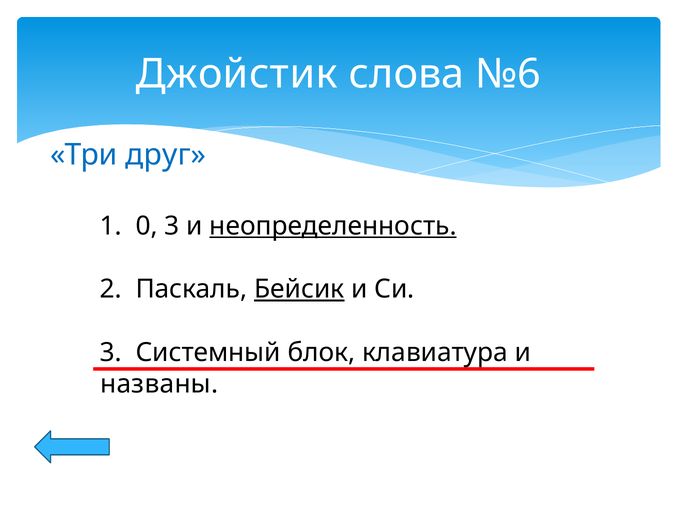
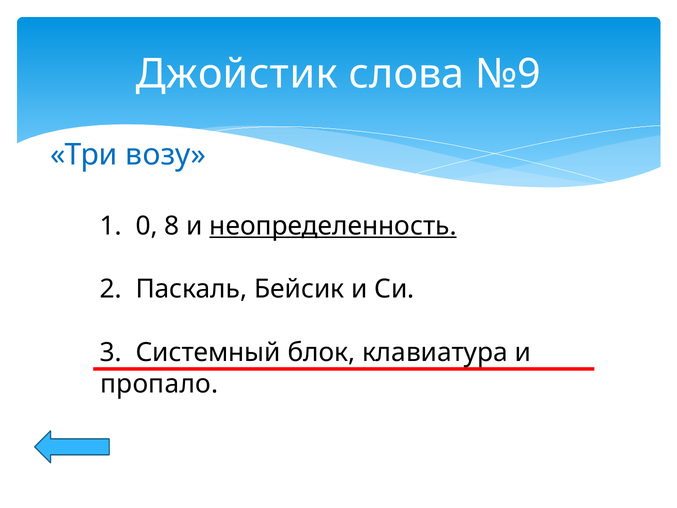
№6: №6 -> №9
друг: друг -> возу
0 3: 3 -> 8
Бейсик underline: present -> none
названы: названы -> пропало
